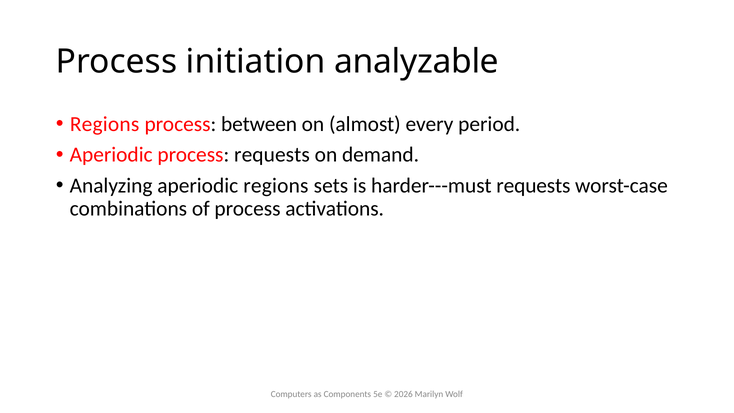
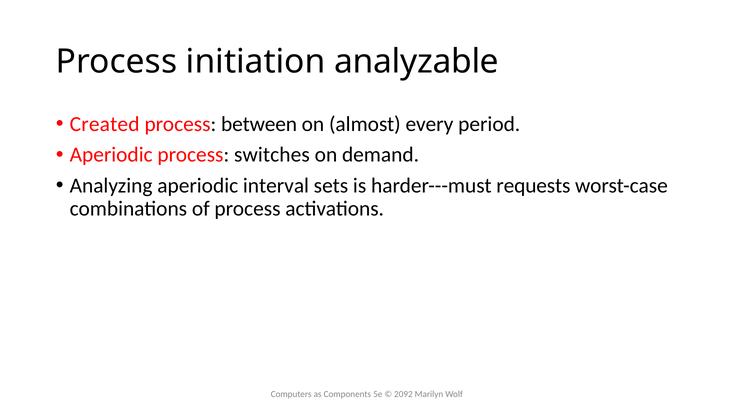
Regions at (105, 124): Regions -> Created
process requests: requests -> switches
aperiodic regions: regions -> interval
2026: 2026 -> 2092
